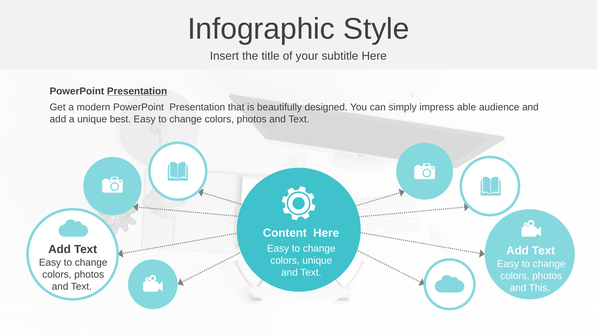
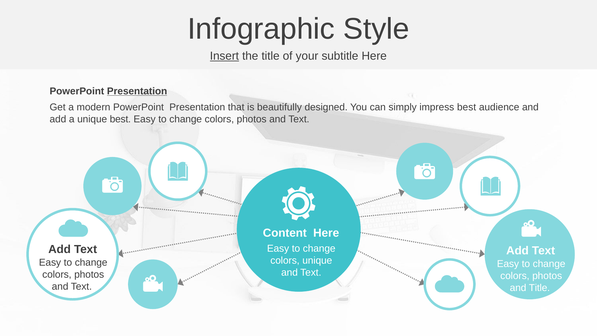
Insert underline: none -> present
impress able: able -> best
and This: This -> Title
